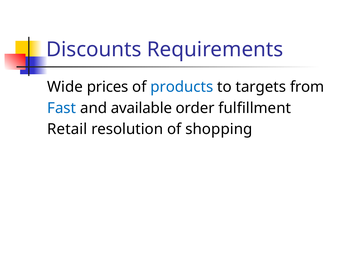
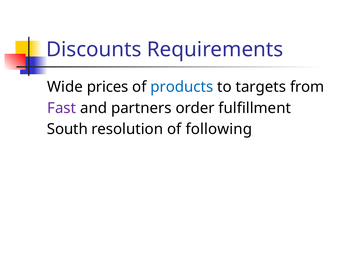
Fast colour: blue -> purple
available: available -> partners
Retail: Retail -> South
shopping: shopping -> following
